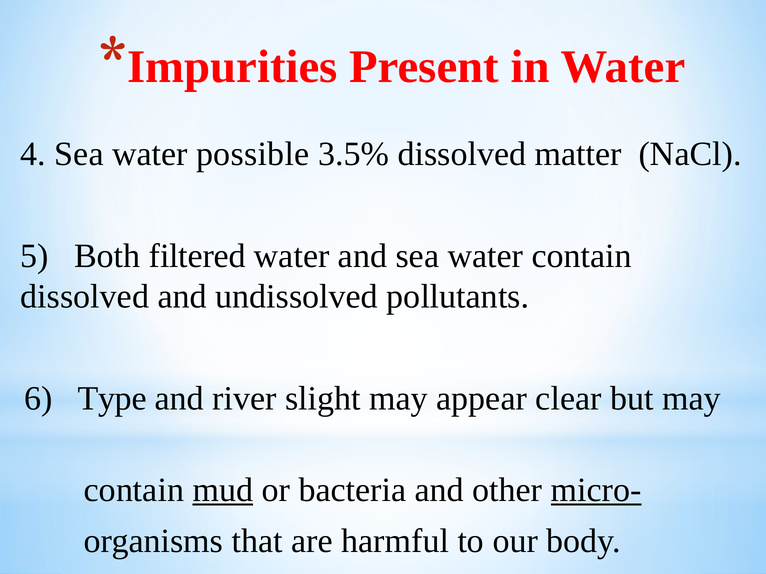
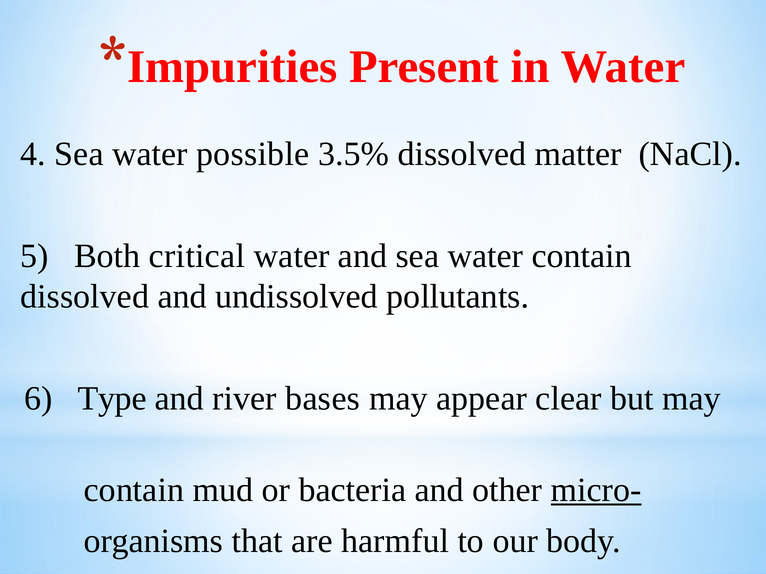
filtered: filtered -> critical
slight: slight -> bases
mud underline: present -> none
